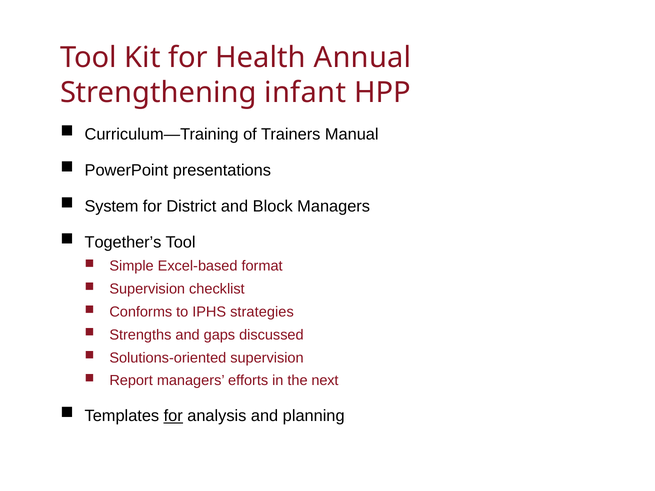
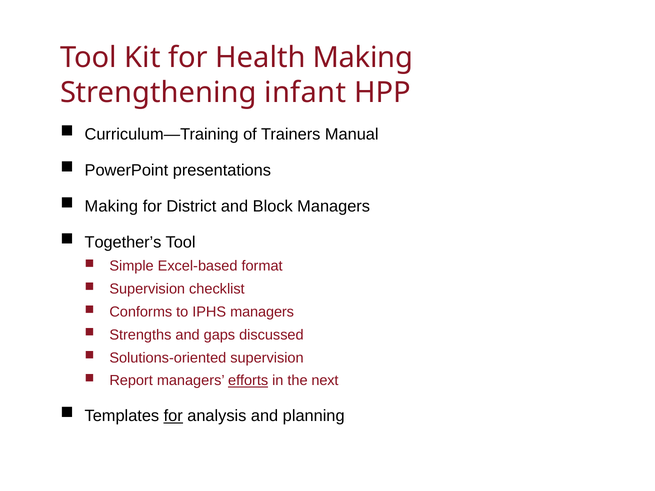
Health Annual: Annual -> Making
System at (112, 206): System -> Making
IPHS strategies: strategies -> managers
efforts underline: none -> present
